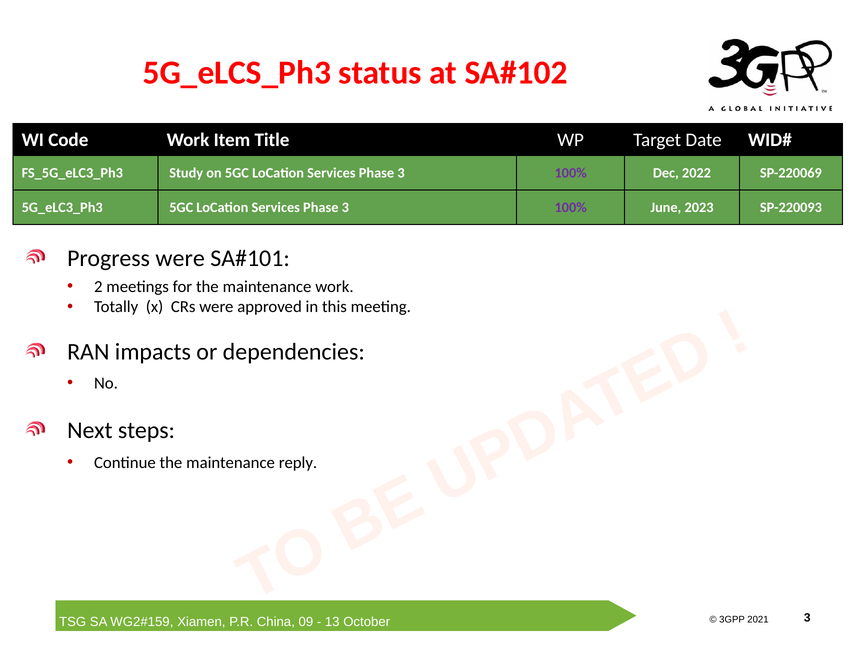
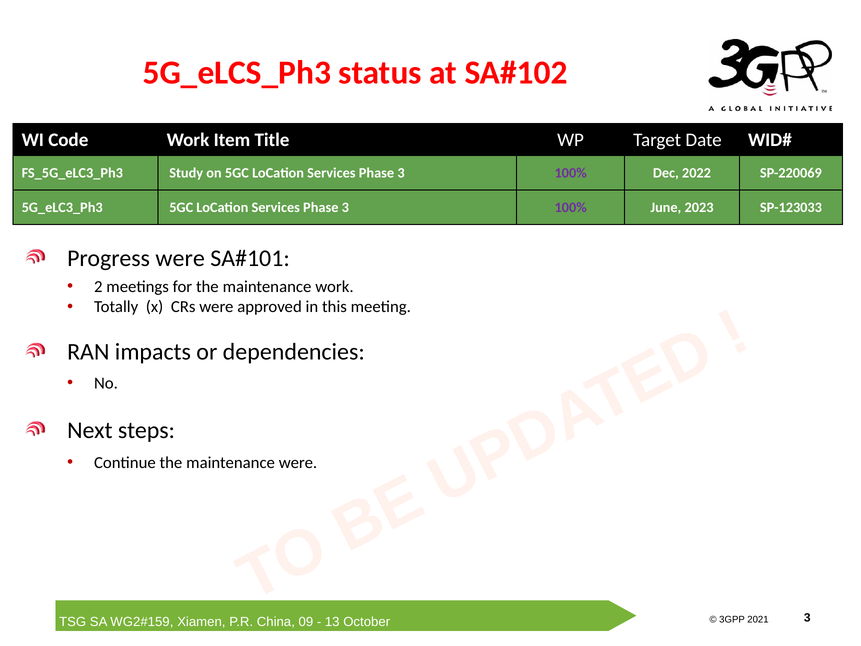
SP-220093: SP-220093 -> SP-123033
maintenance reply: reply -> were
